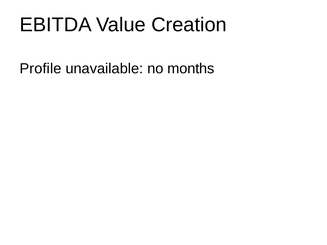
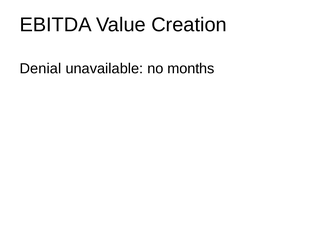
Profile: Profile -> Denial
